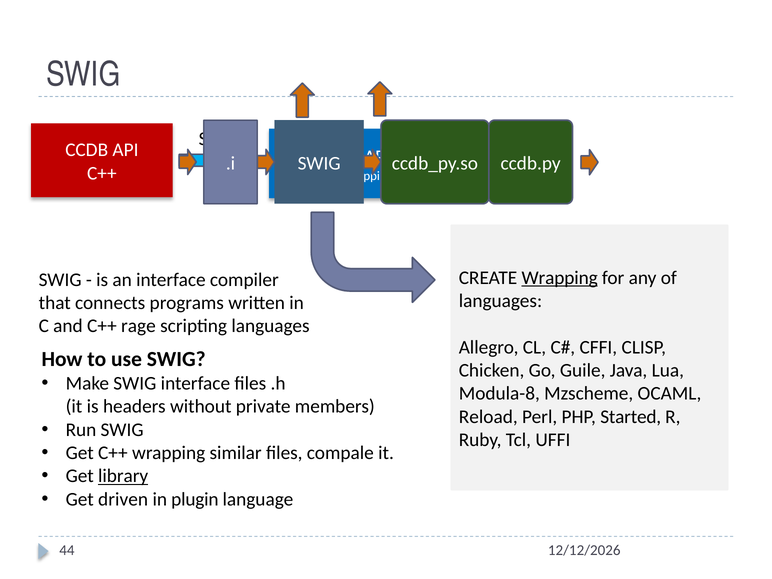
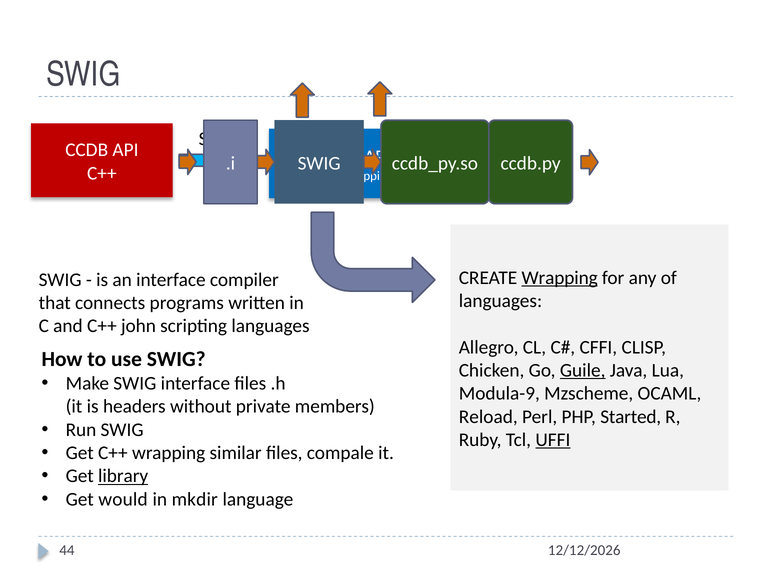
rage: rage -> john
Guile underline: none -> present
Modula-8: Modula-8 -> Modula-9
UFFI underline: none -> present
driven: driven -> would
plugin: plugin -> mkdir
